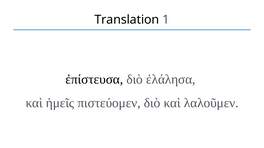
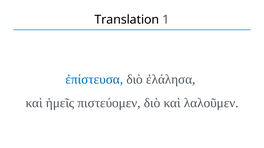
ἐπίστευσα colour: black -> blue
